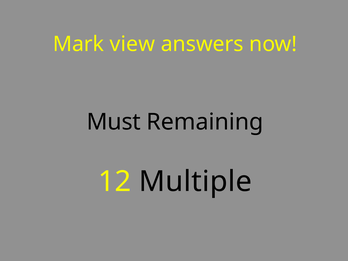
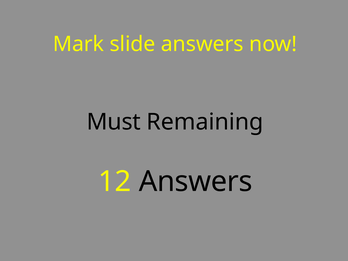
view: view -> slide
12 Multiple: Multiple -> Answers
